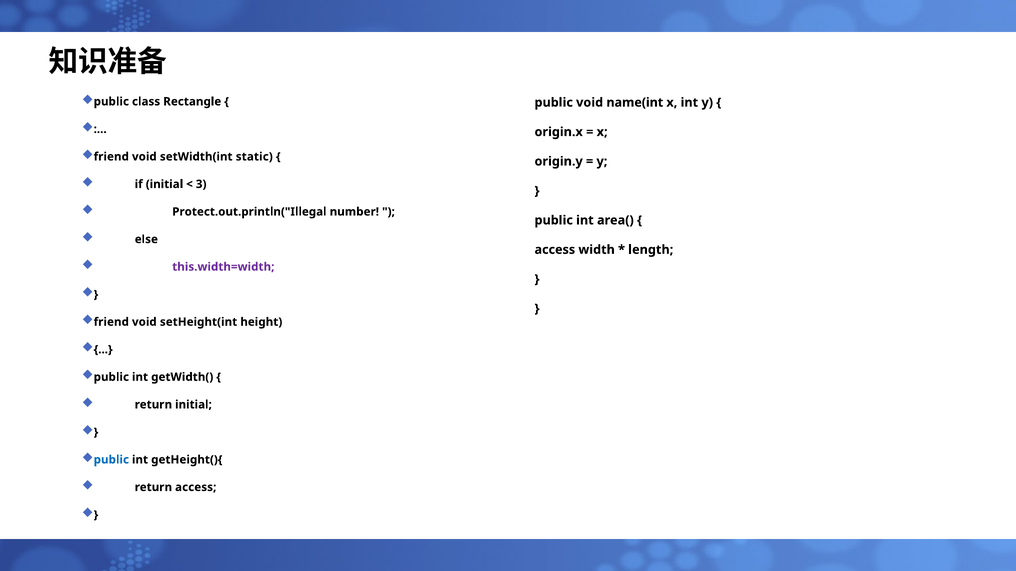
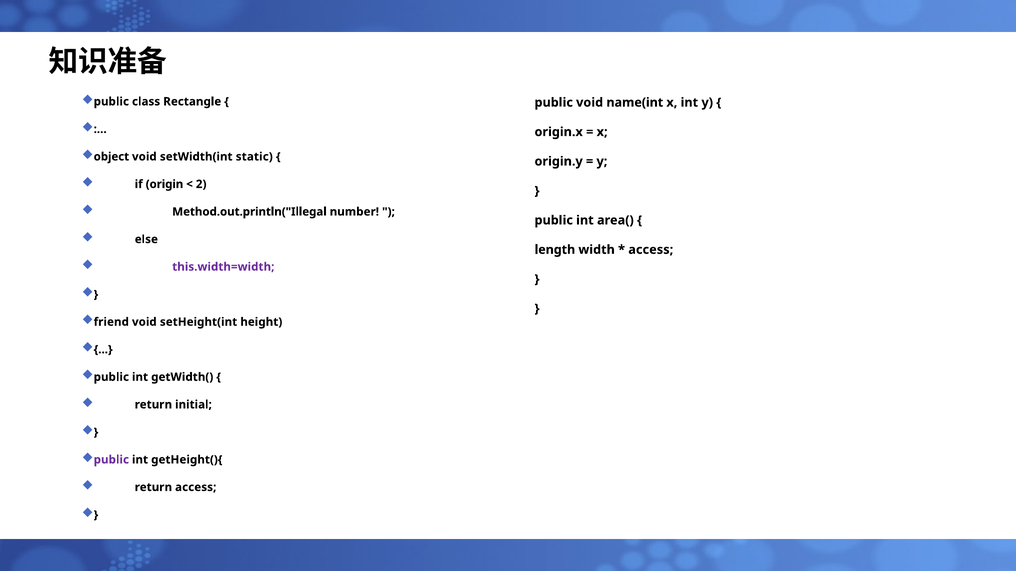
friend at (111, 157): friend -> object
if initial: initial -> origin
3: 3 -> 2
Protect.out.println("Illegal: Protect.out.println("Illegal -> Method.out.println("Illegal
access at (555, 250): access -> length
length at (651, 250): length -> access
public at (111, 460) colour: blue -> purple
